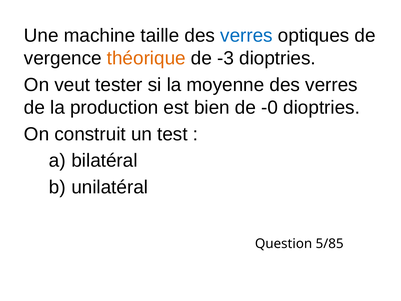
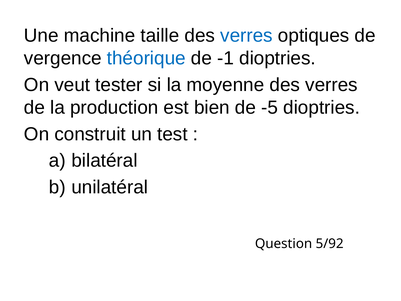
théorique colour: orange -> blue
-3: -3 -> -1
-0: -0 -> -5
5/85: 5/85 -> 5/92
